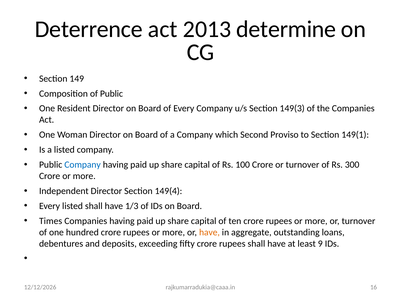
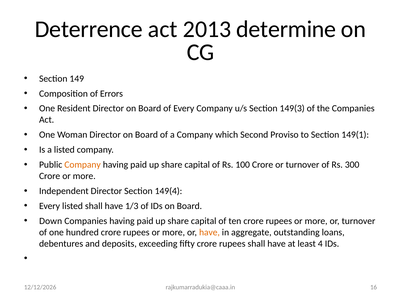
of Public: Public -> Errors
Company at (83, 165) colour: blue -> orange
Times: Times -> Down
9: 9 -> 4
